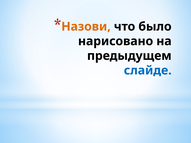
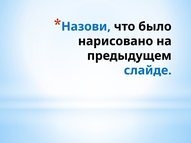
Назови colour: orange -> blue
